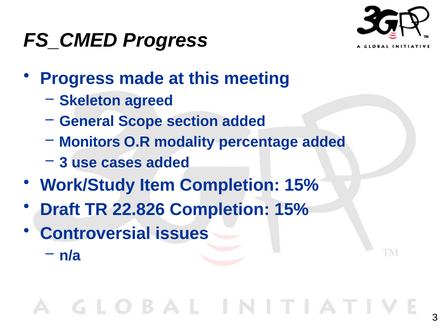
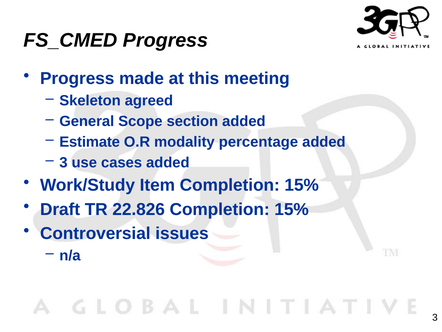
Monitors: Monitors -> Estimate
